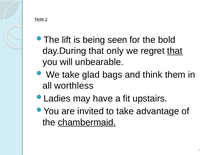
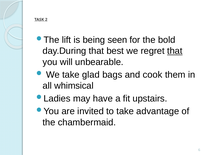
only: only -> best
think: think -> cook
worthless: worthless -> whimsical
chambermaid underline: present -> none
